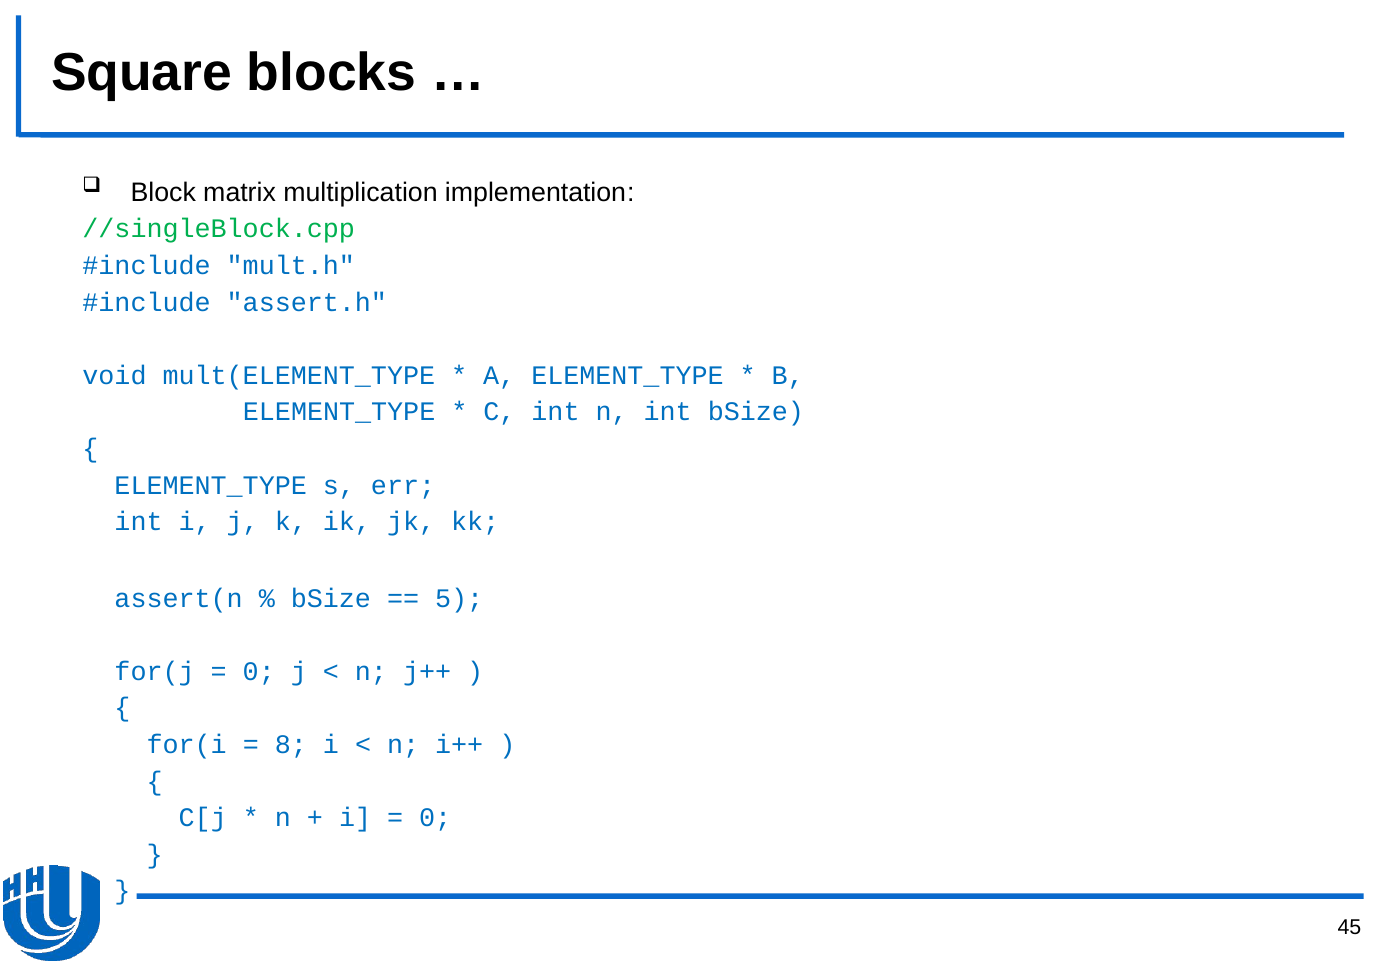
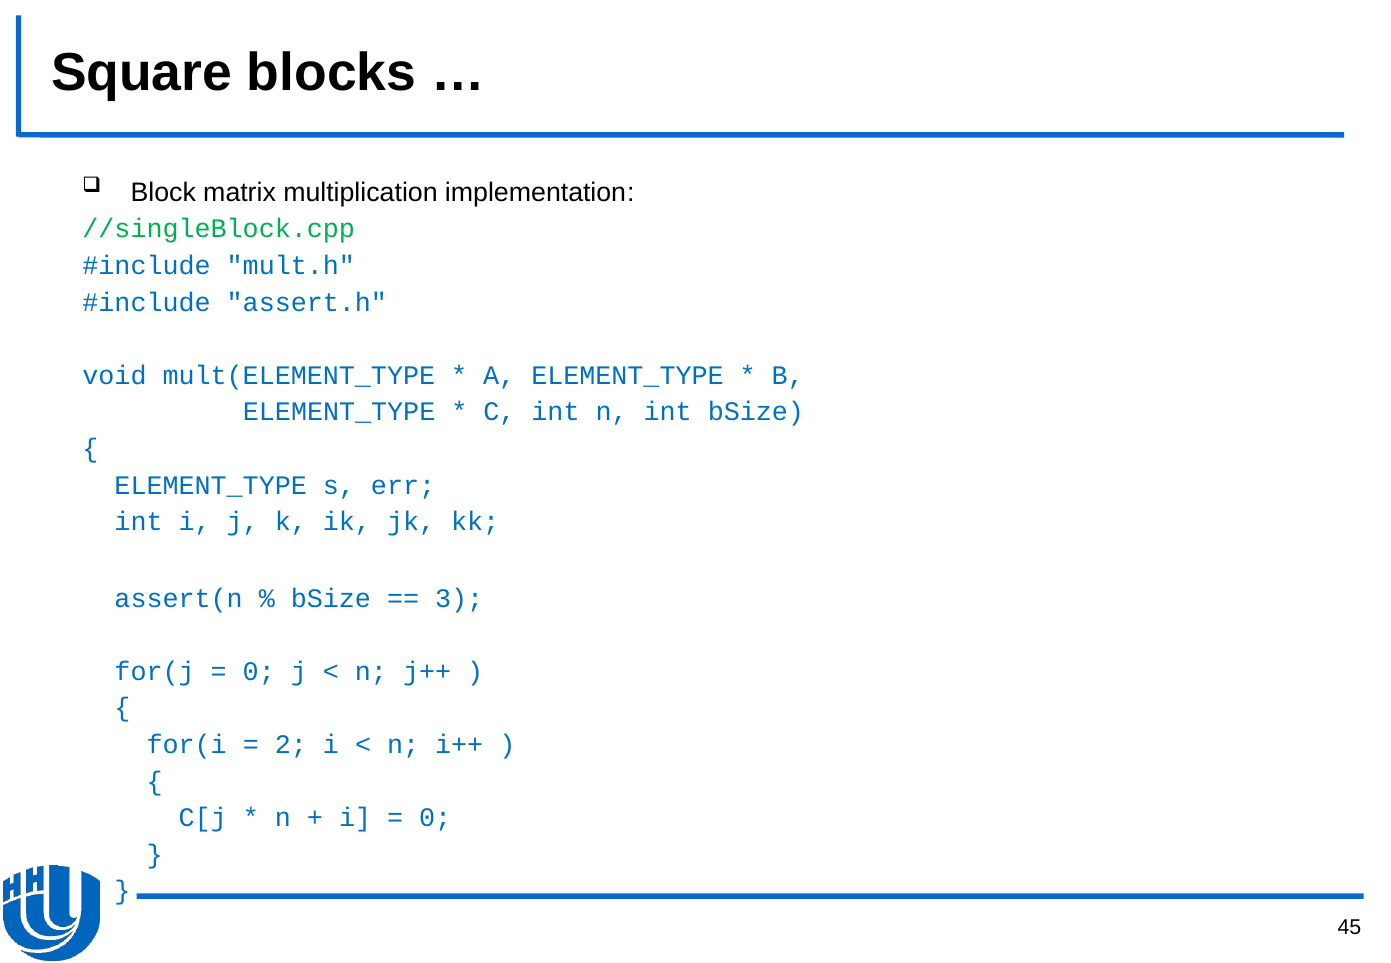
5: 5 -> 3
8: 8 -> 2
